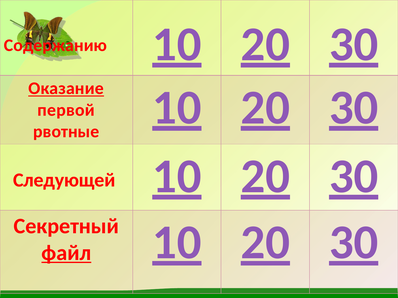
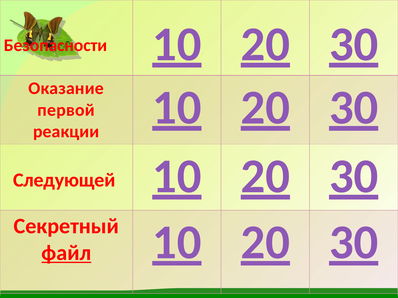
Содержанию: Содержанию -> Безопасности
Оказание underline: present -> none
рвотные: рвотные -> реакции
